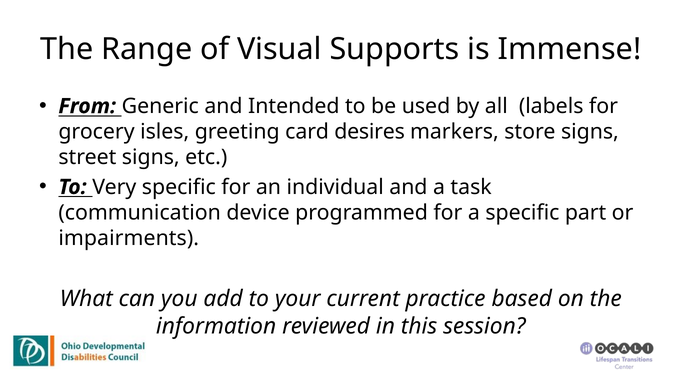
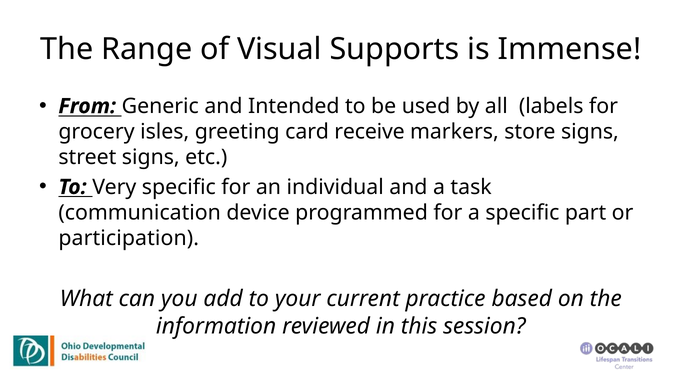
desires: desires -> receive
impairments: impairments -> participation
